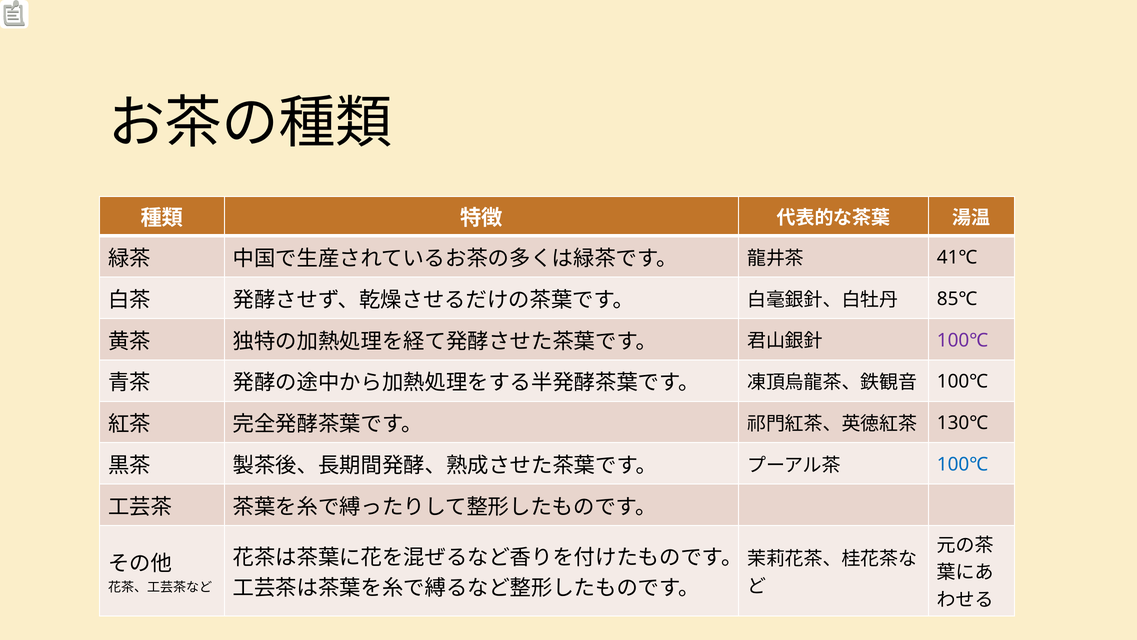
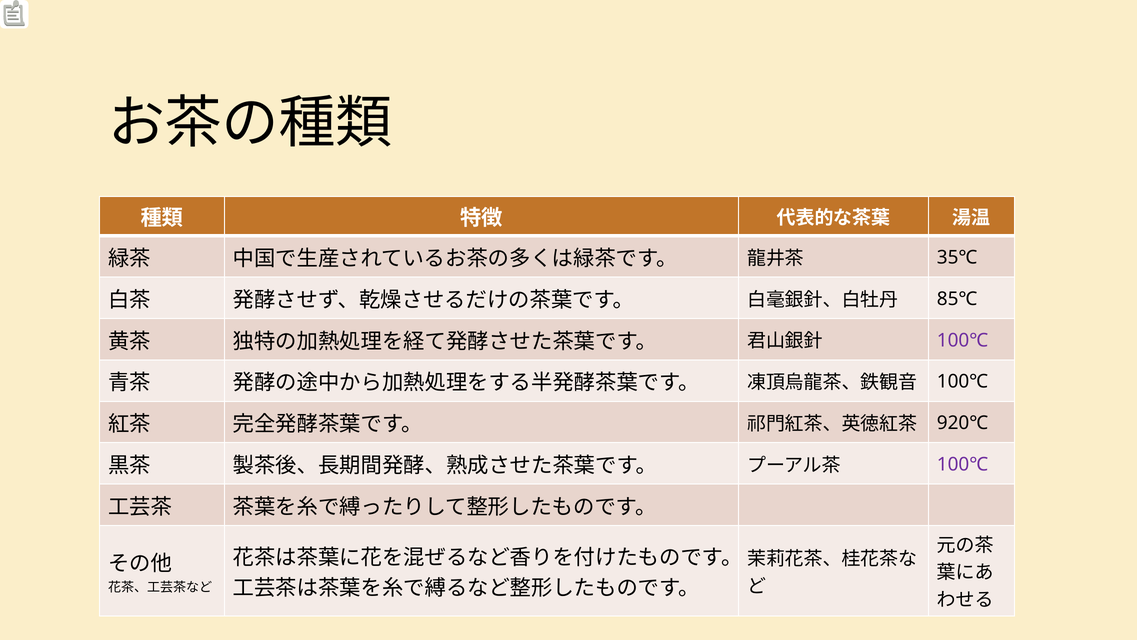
41℃: 41℃ -> 35℃
130℃: 130℃ -> 920℃
100℃ at (962, 464) colour: blue -> purple
